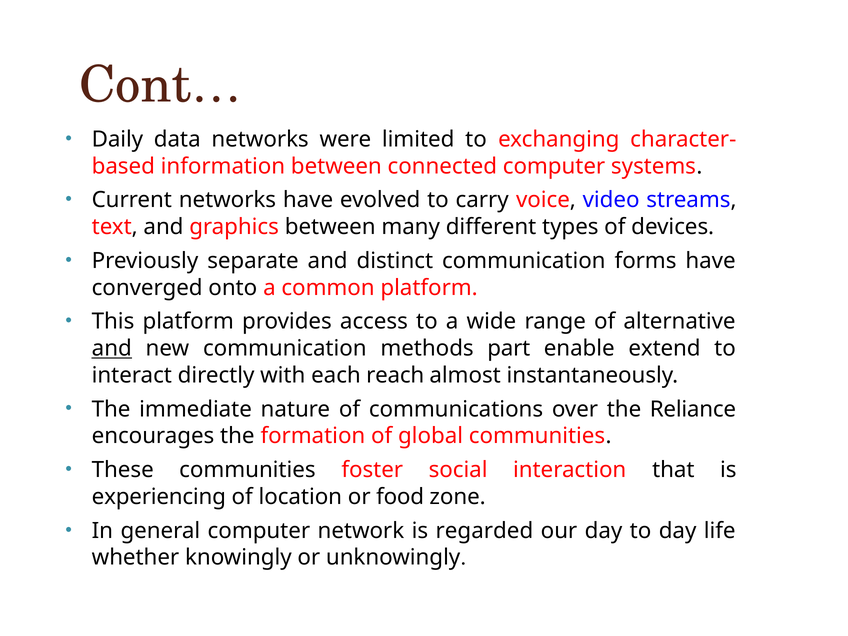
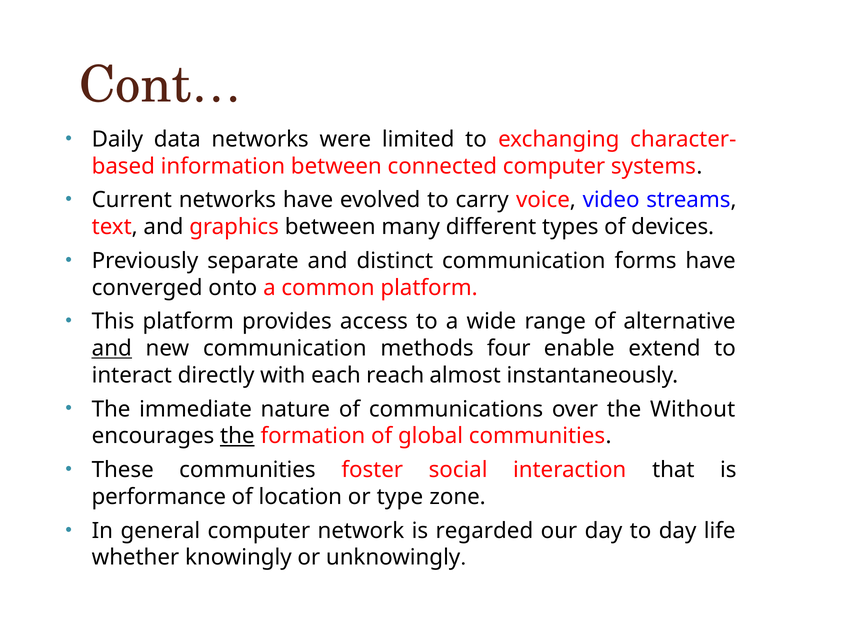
part: part -> four
Reliance: Reliance -> Without
the at (237, 436) underline: none -> present
experiencing: experiencing -> performance
food: food -> type
